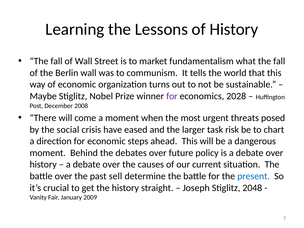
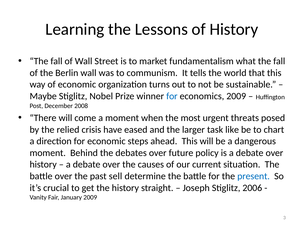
for at (172, 96) colour: purple -> blue
economics 2028: 2028 -> 2009
social: social -> relied
risk: risk -> like
2048: 2048 -> 2006
